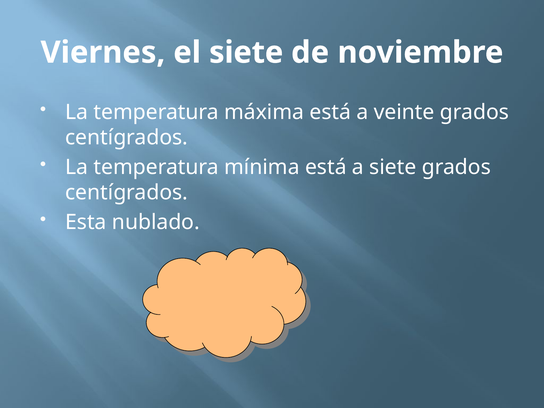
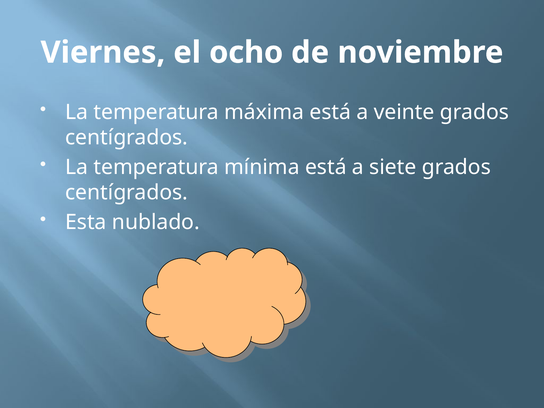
el siete: siete -> ocho
